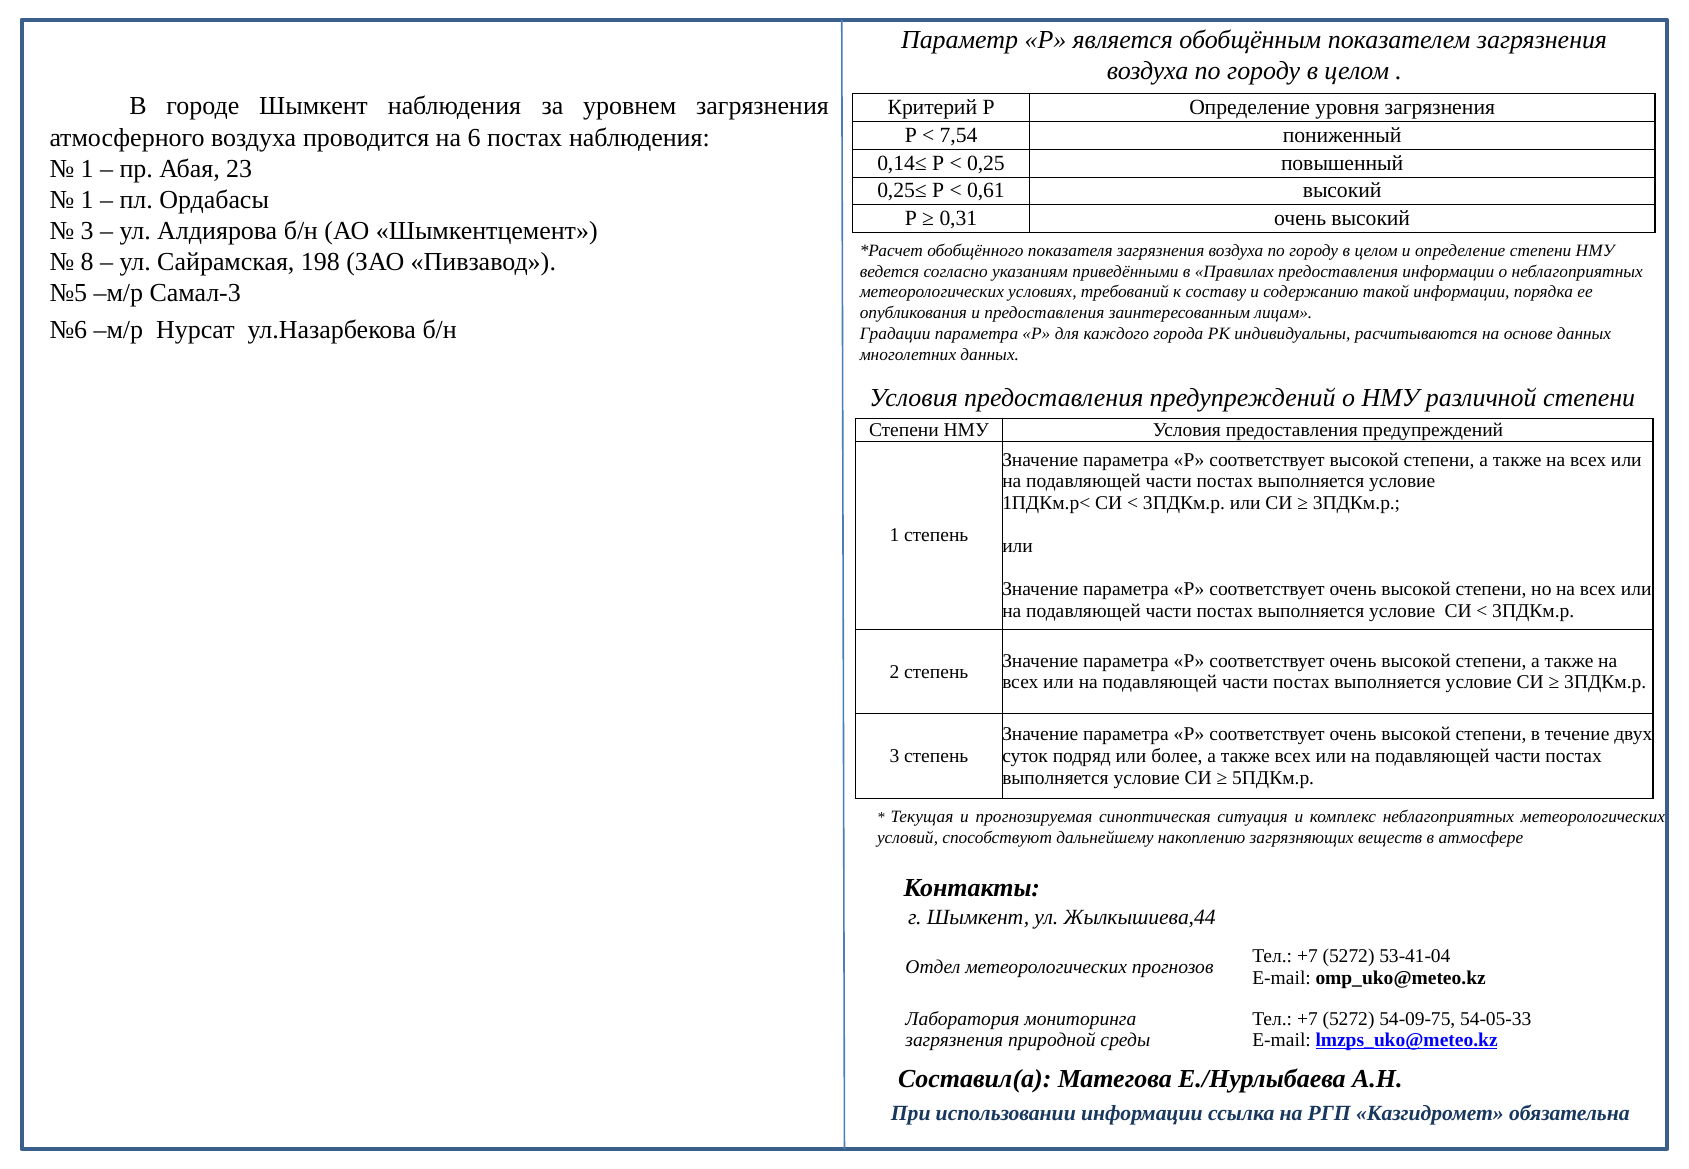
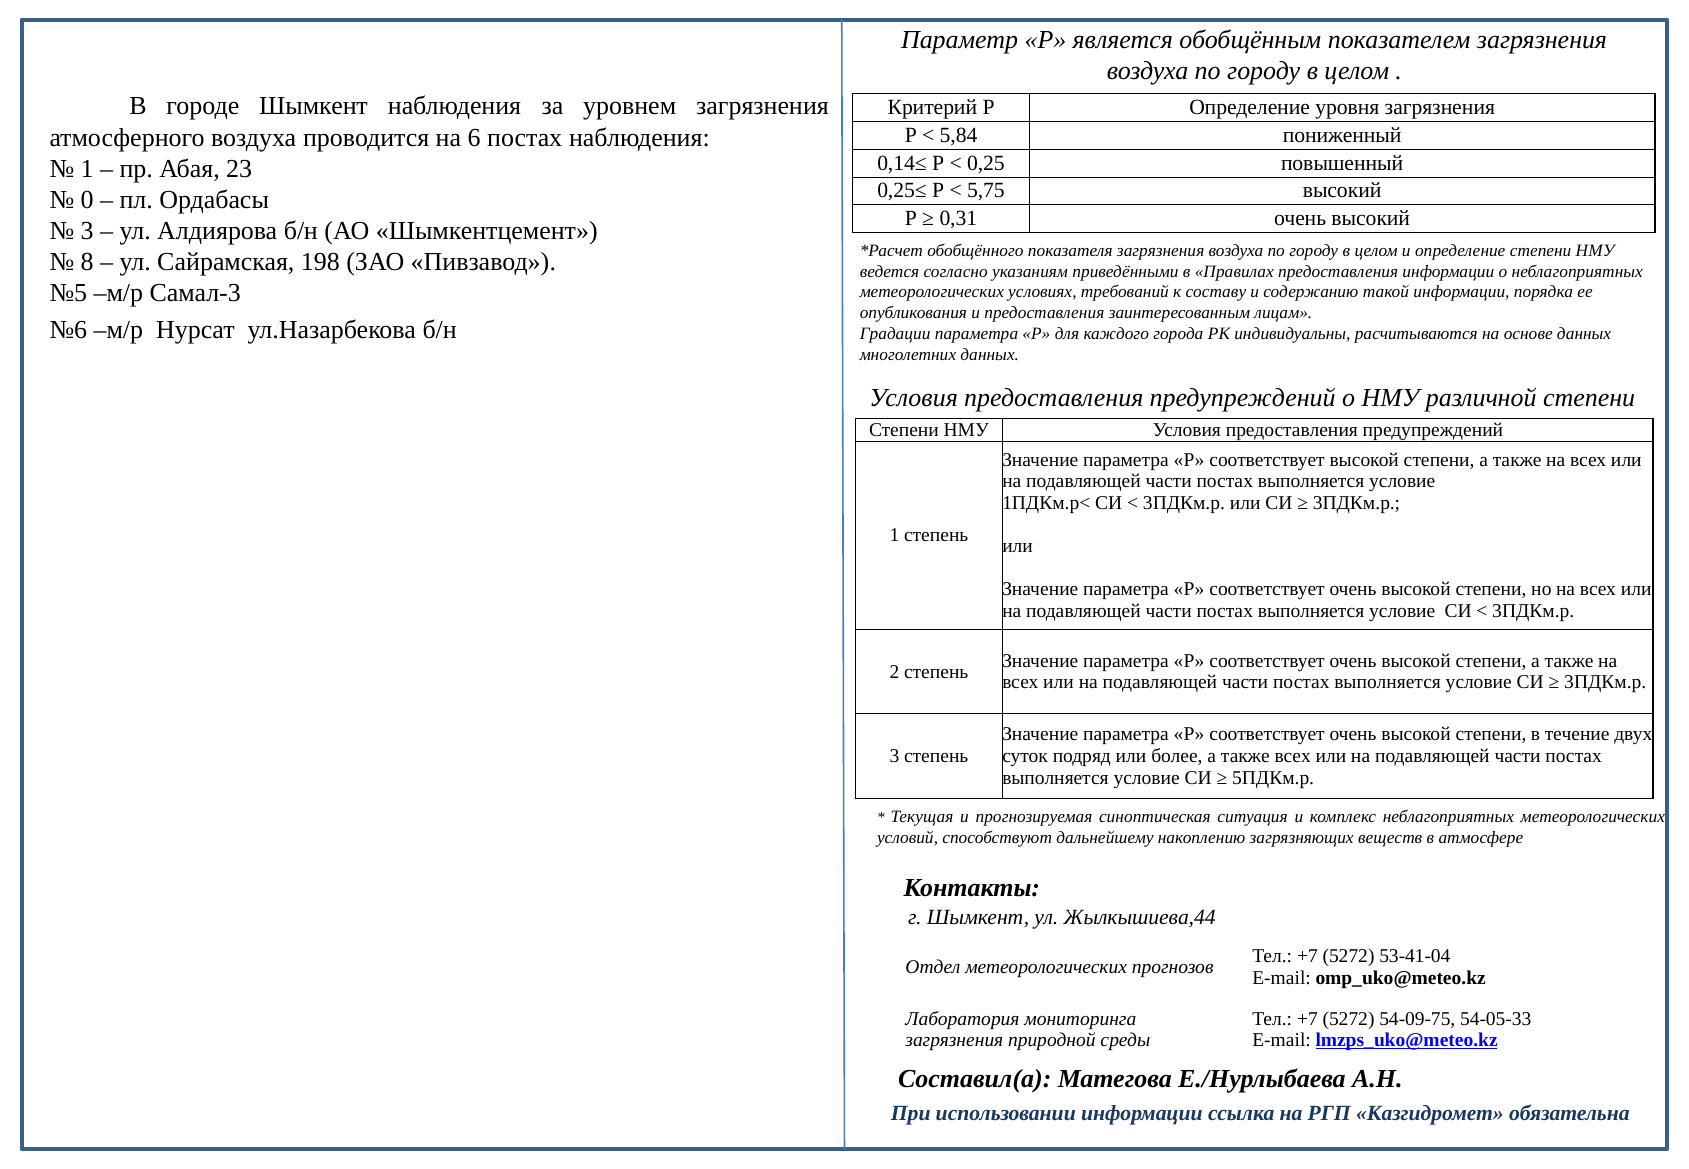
7,54: 7,54 -> 5,84
0,61: 0,61 -> 5,75
1 at (87, 200): 1 -> 0
